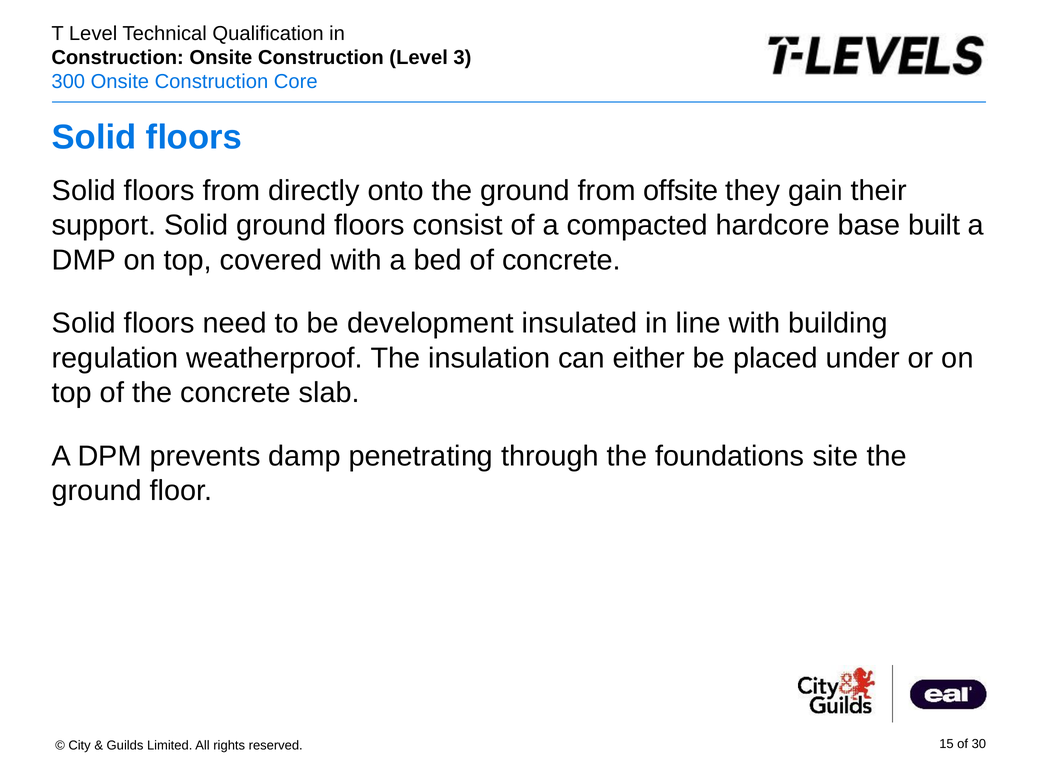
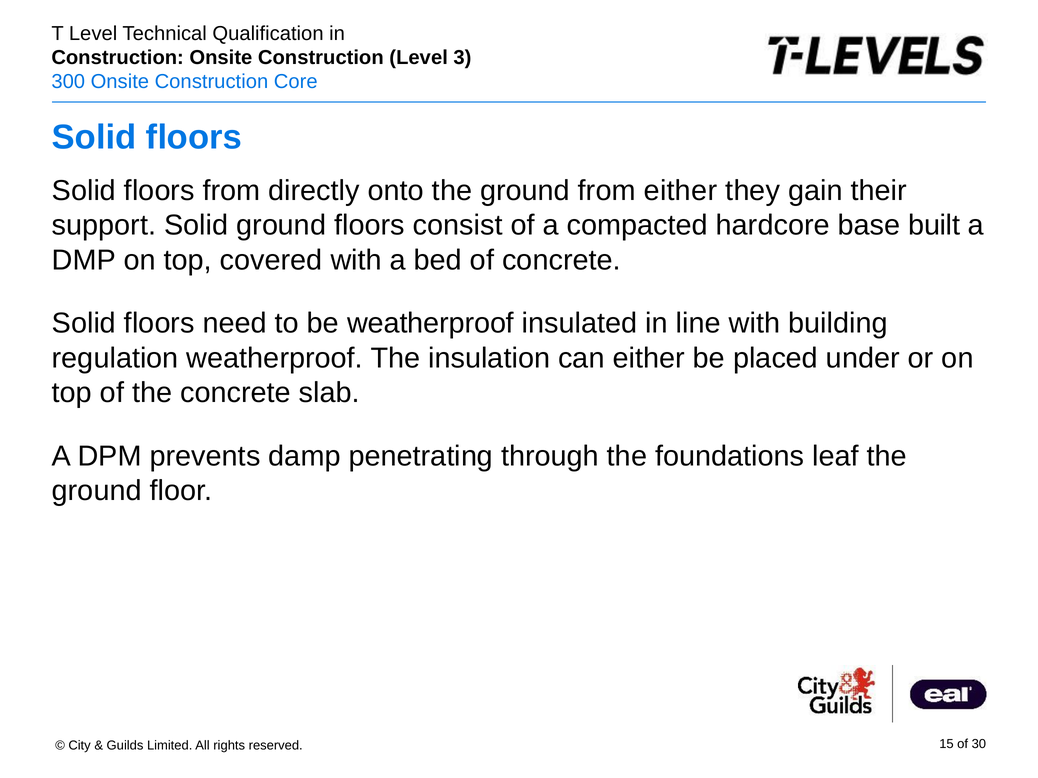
from offsite: offsite -> either
be development: development -> weatherproof
site: site -> leaf
